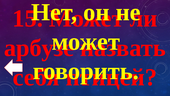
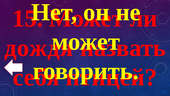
арбузе: арбузе -> дождя
